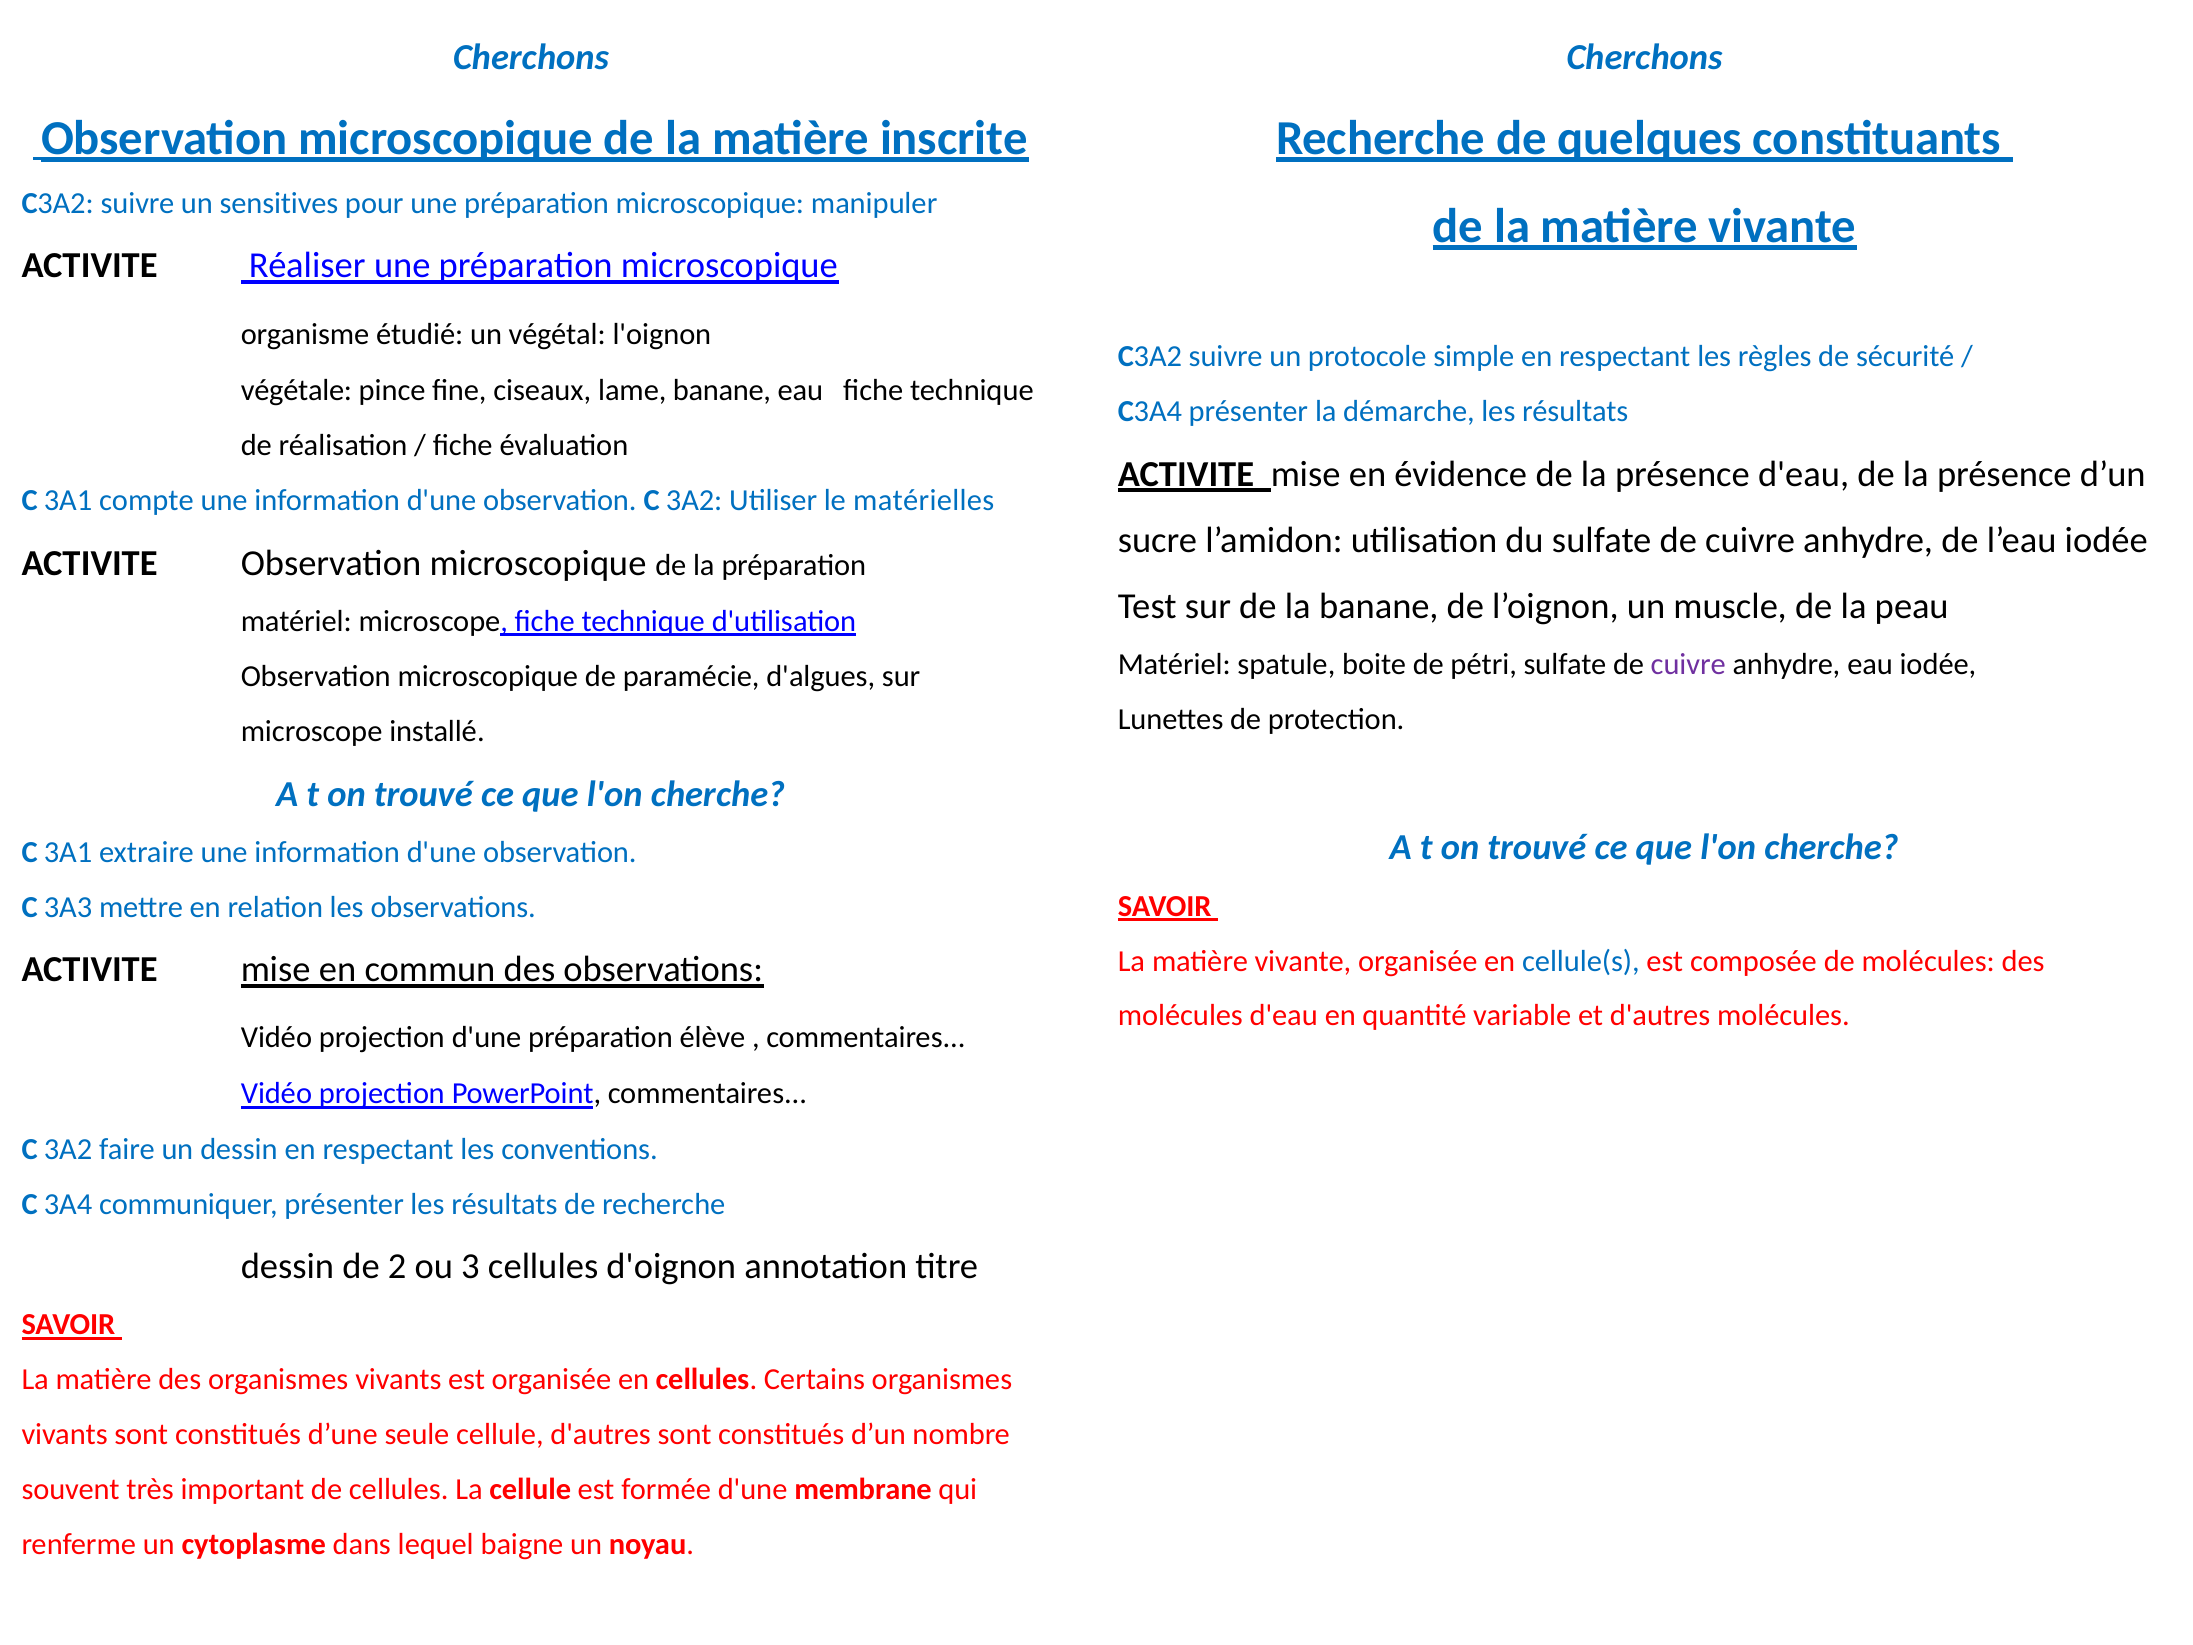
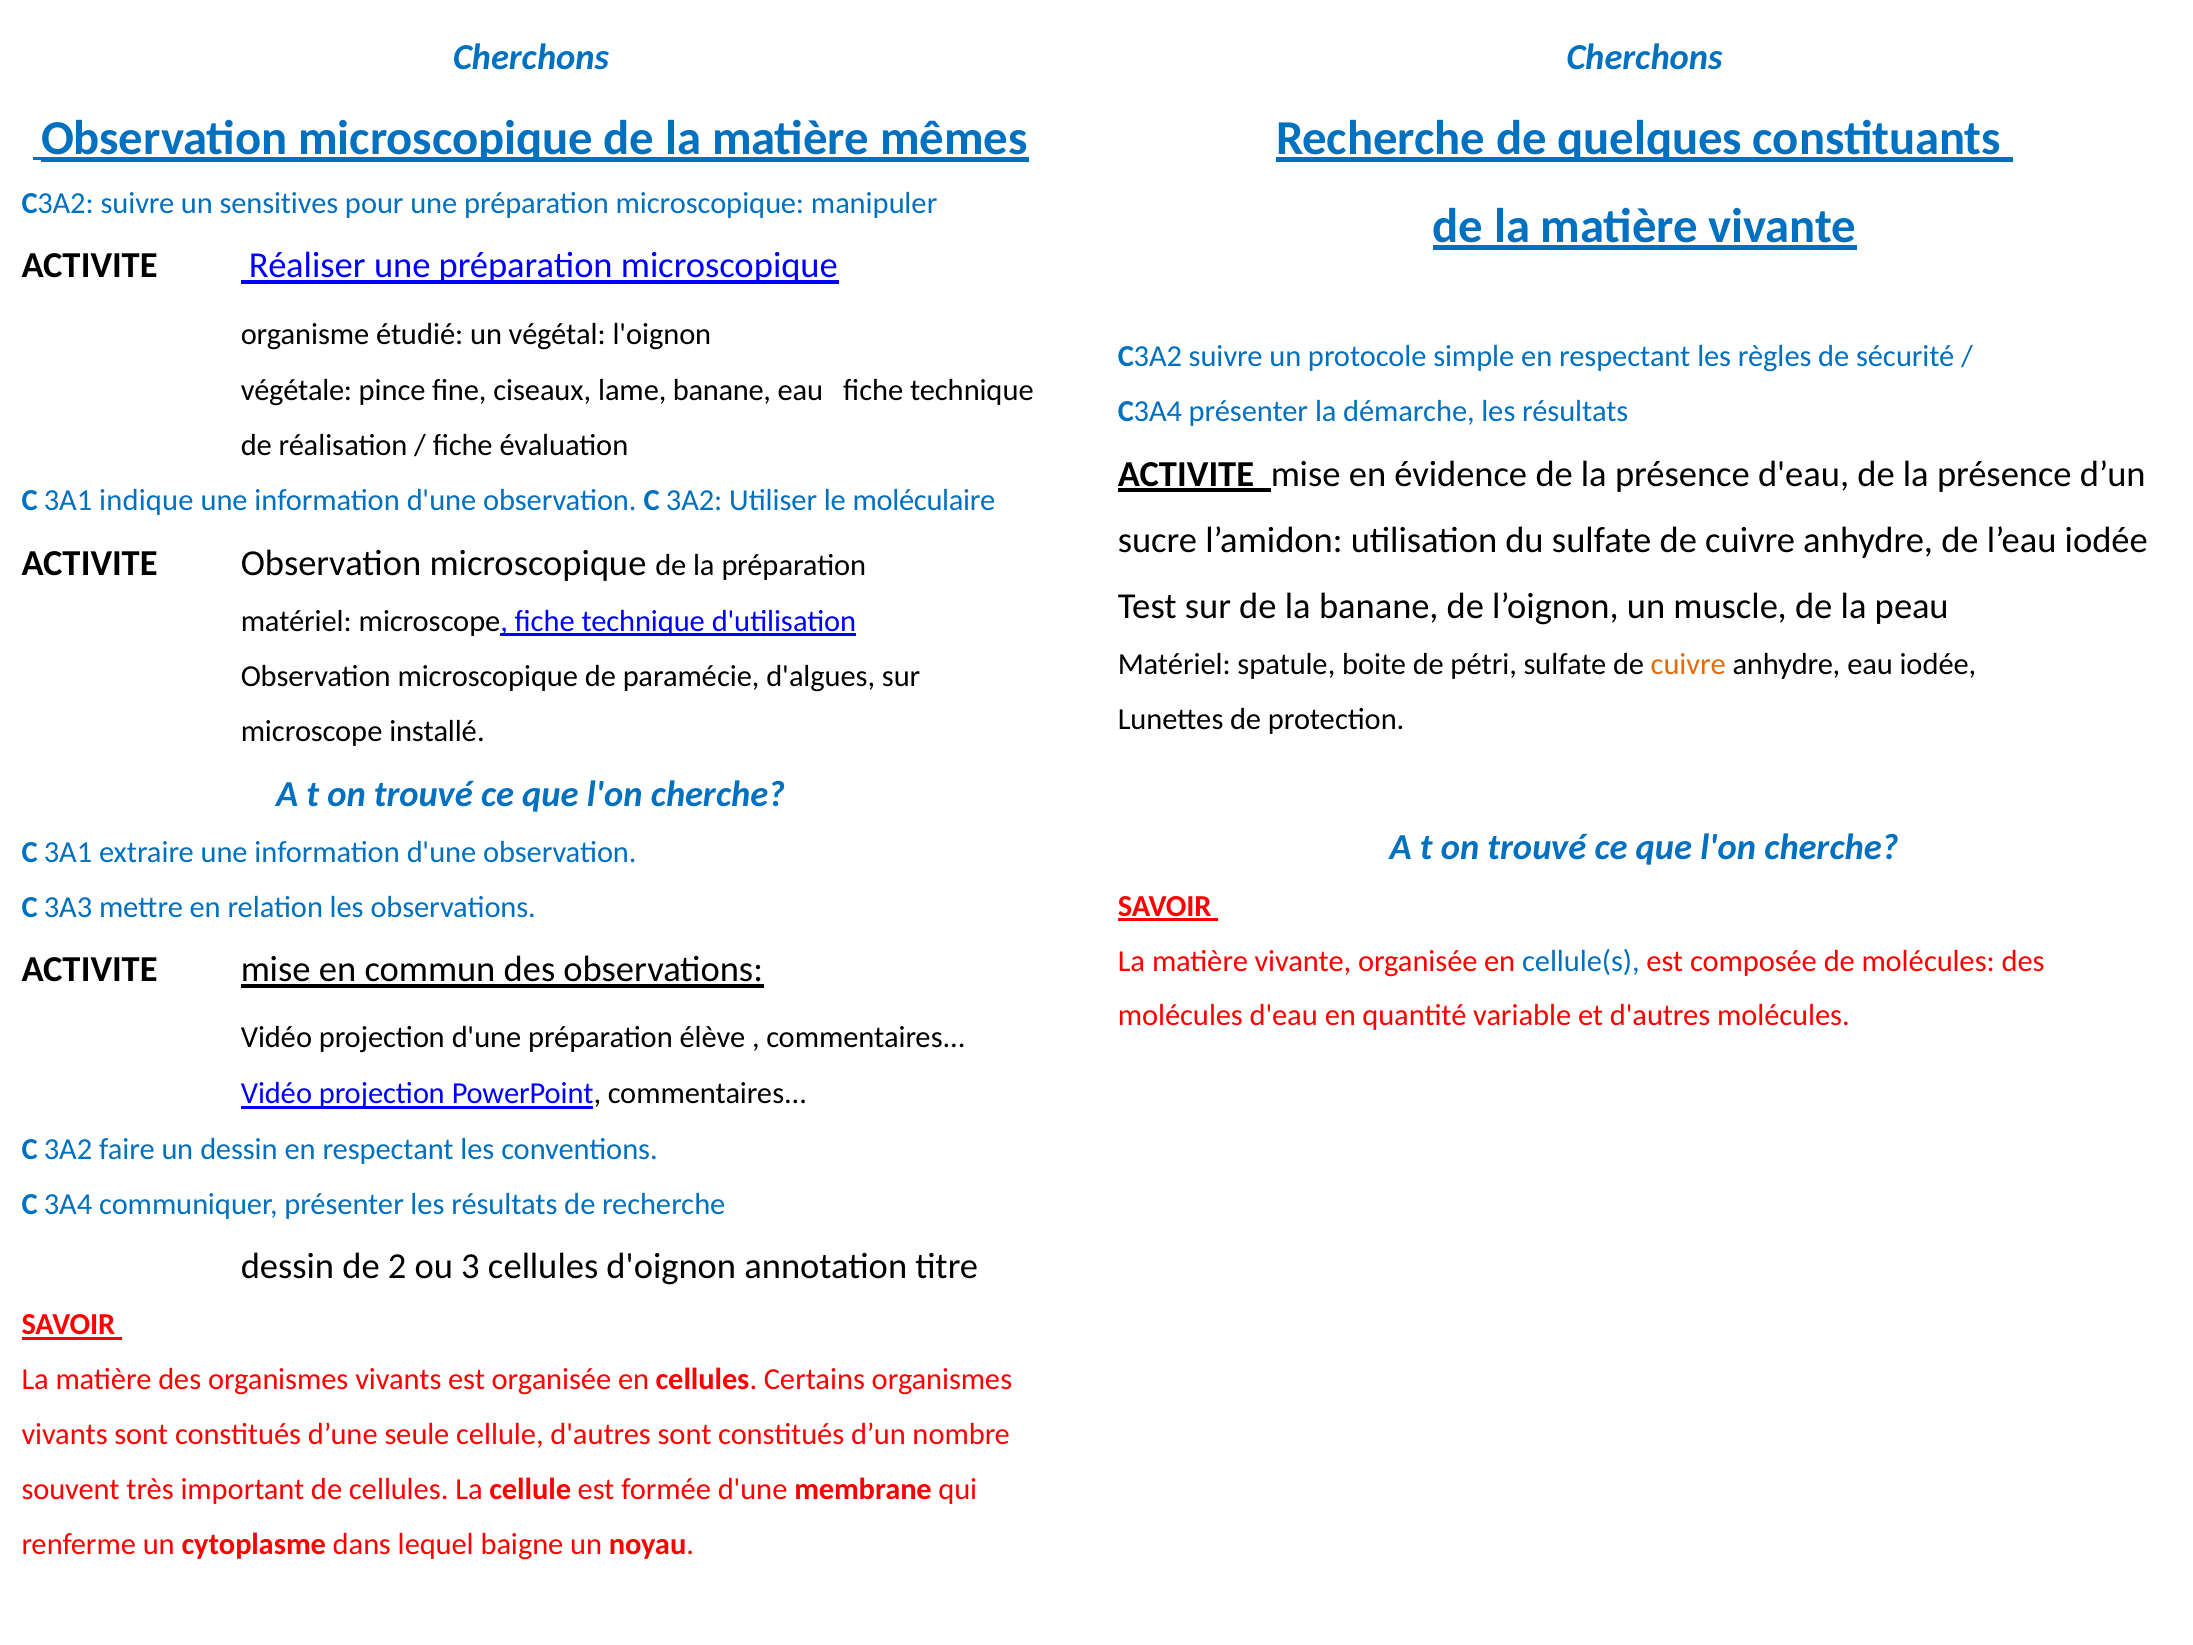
inscrite: inscrite -> mêmes
compte: compte -> indique
matérielles: matérielles -> moléculaire
cuivre at (1688, 665) colour: purple -> orange
